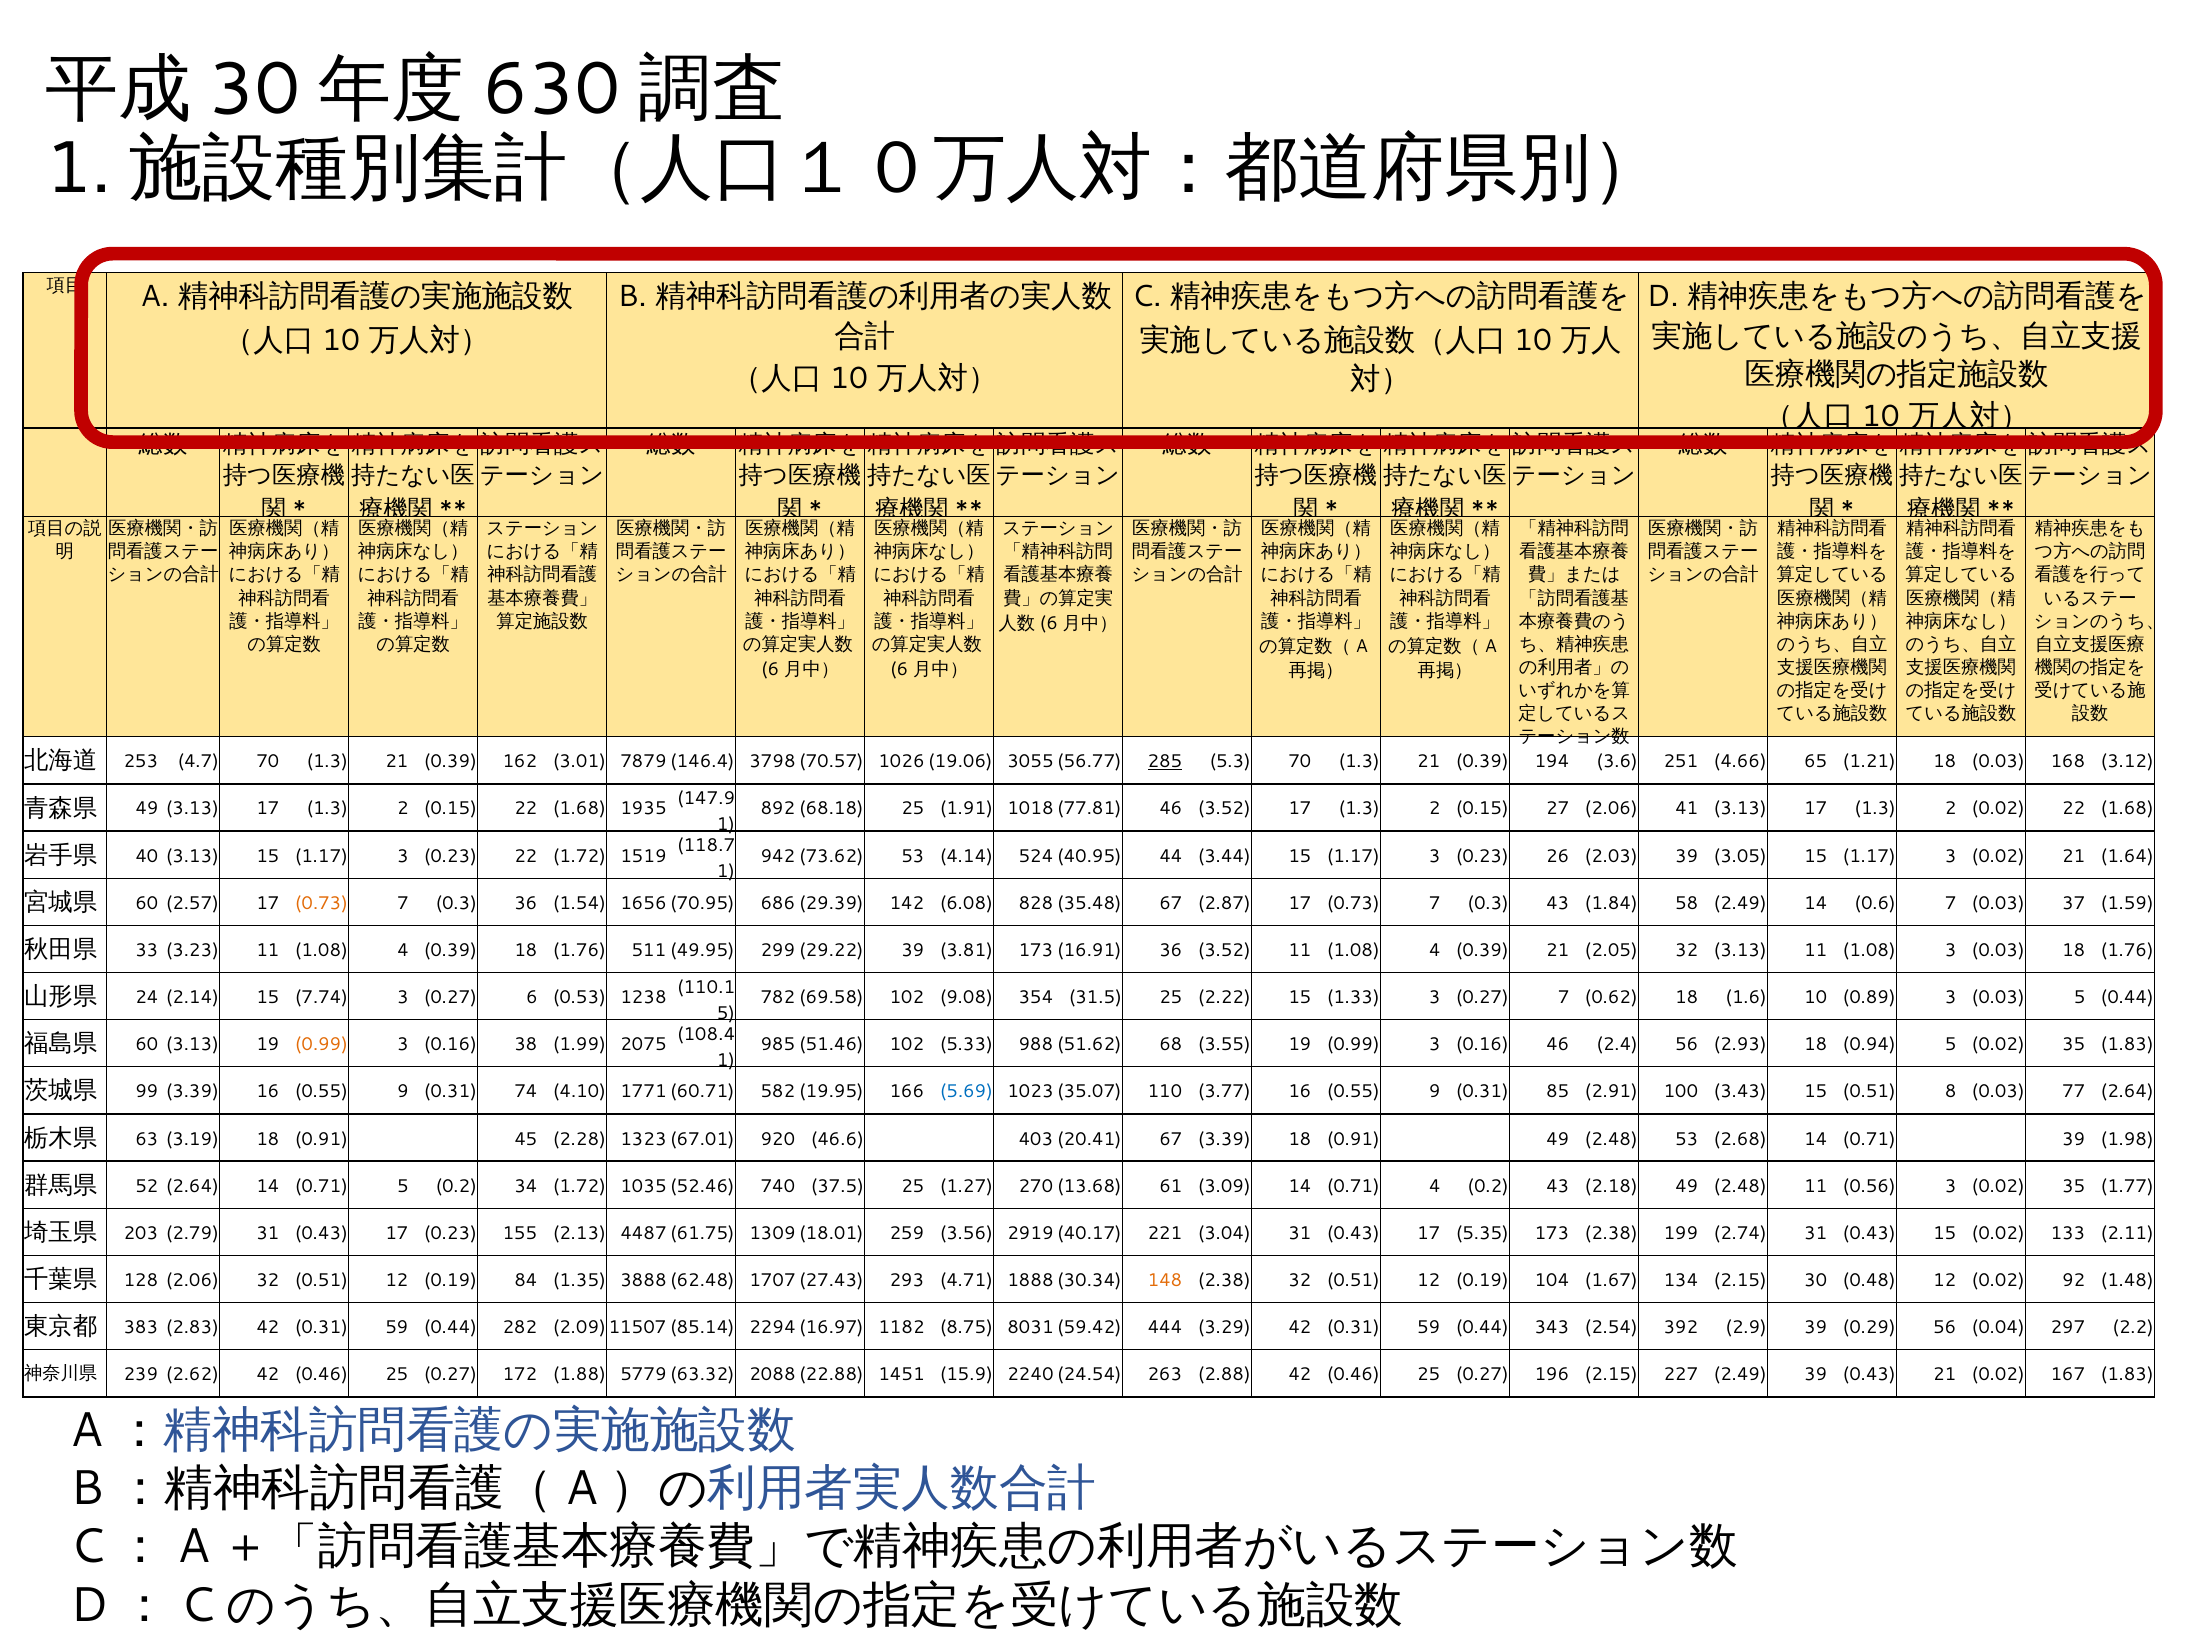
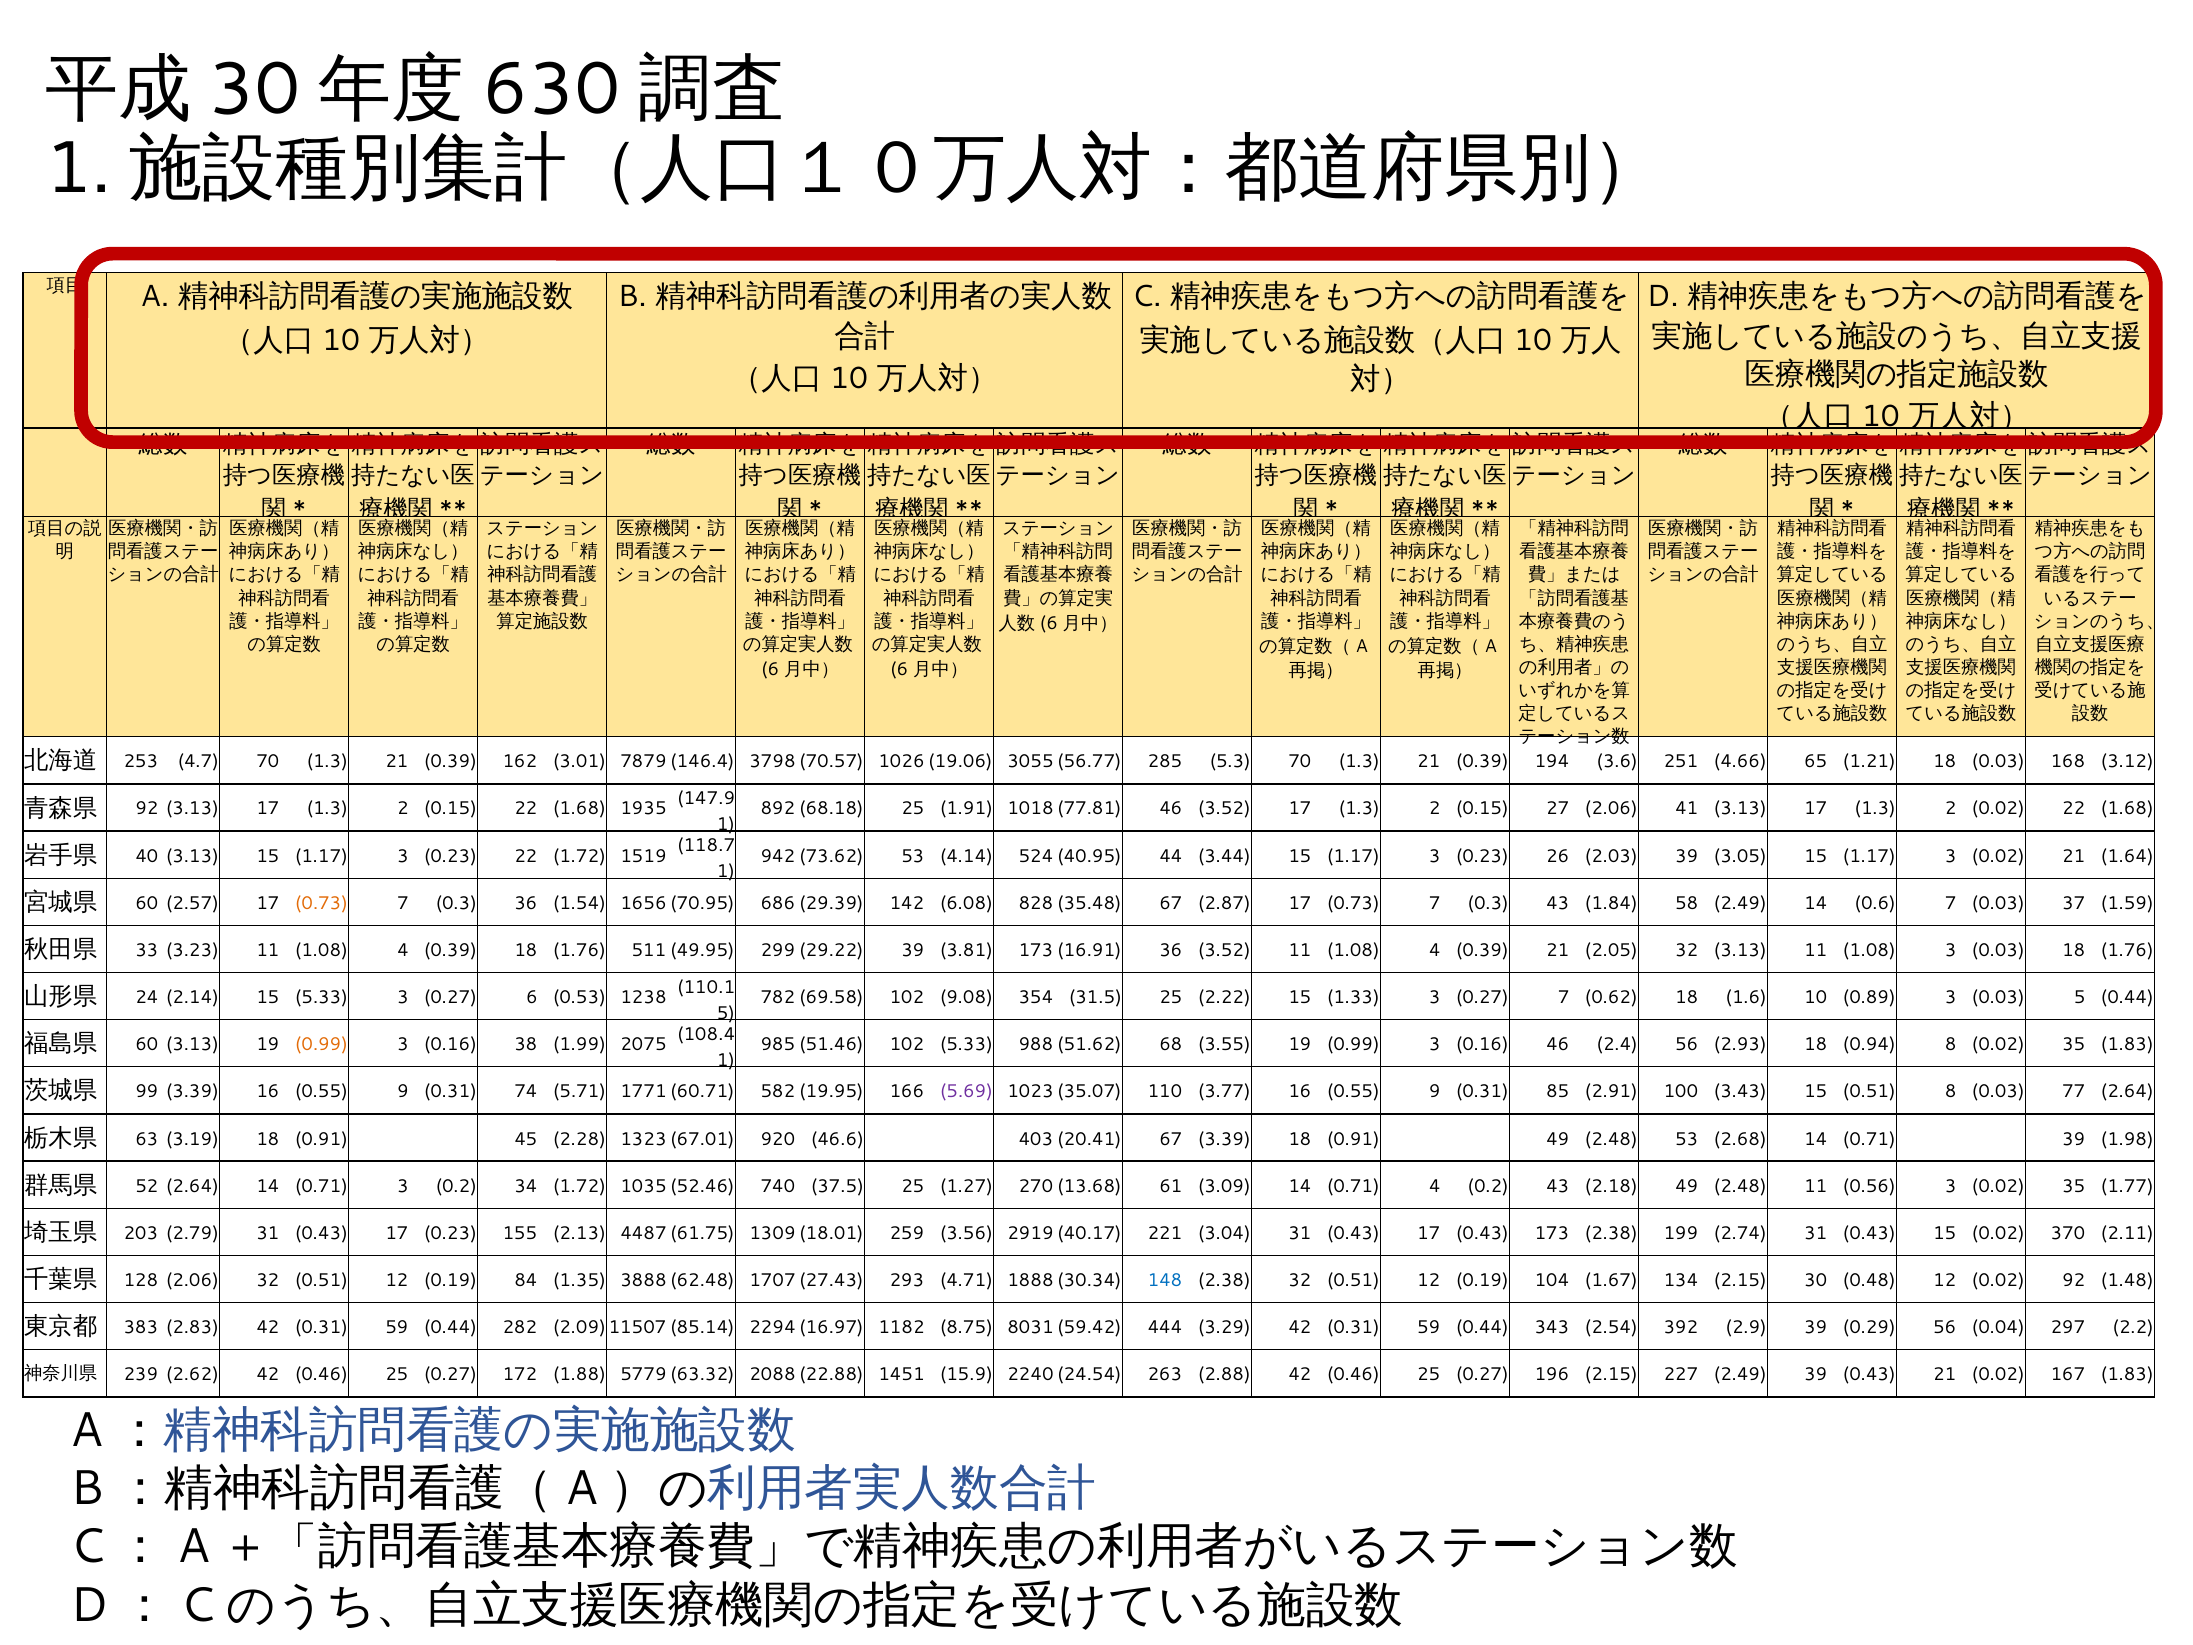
285 underline: present -> none
49 at (147, 809): 49 -> 92
15 7.74: 7.74 -> 5.33
0.94 5: 5 -> 8
4.10: 4.10 -> 5.71
5.69 colour: blue -> purple
0.71 5: 5 -> 3
17 5.35: 5.35 -> 0.43
133: 133 -> 370
148 colour: orange -> blue
